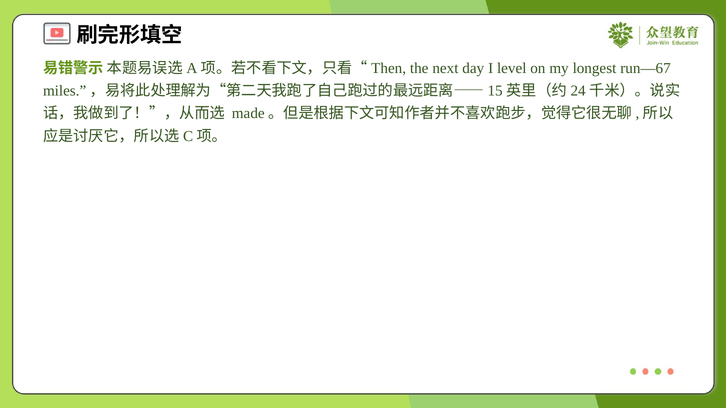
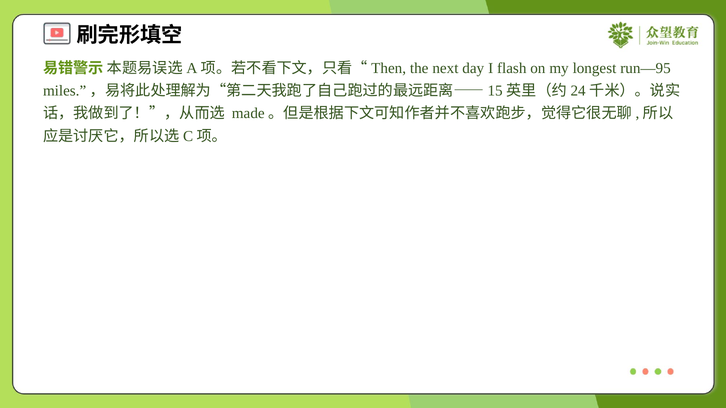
level: level -> flash
run—67: run—67 -> run—95
